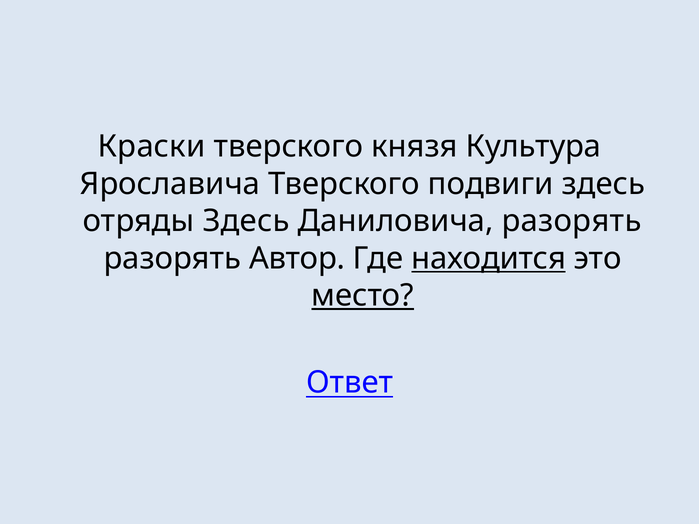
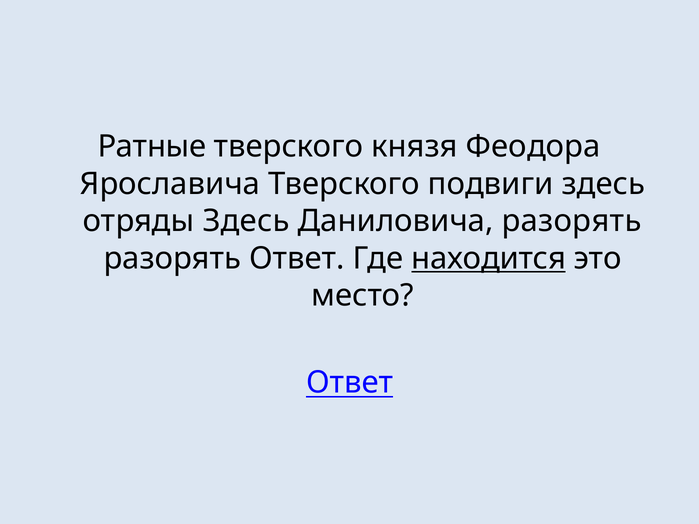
Краски: Краски -> Ратные
Культура: Культура -> Феодора
разорять Автор: Автор -> Ответ
место underline: present -> none
